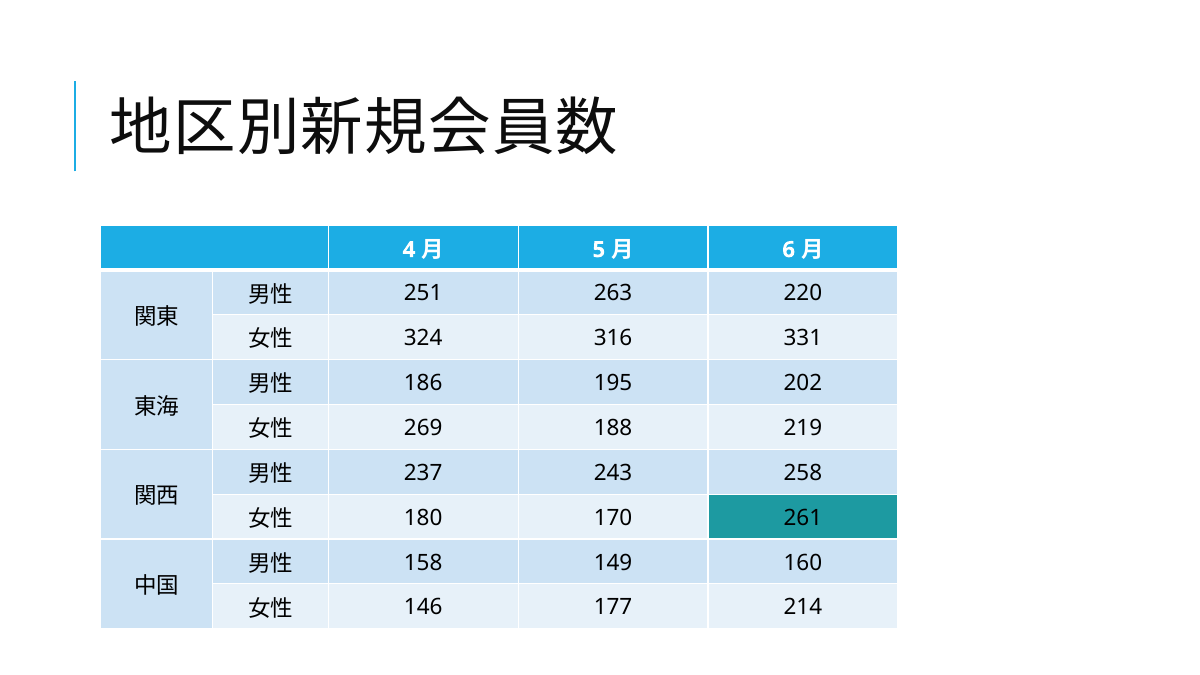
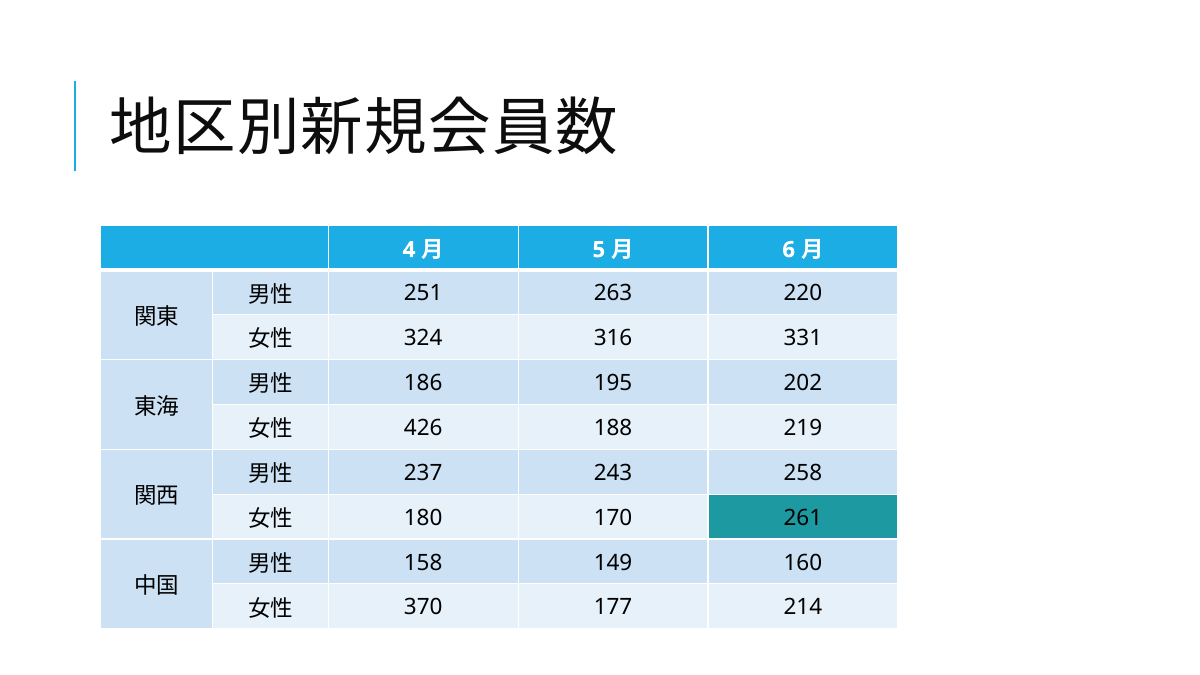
269: 269 -> 426
146: 146 -> 370
